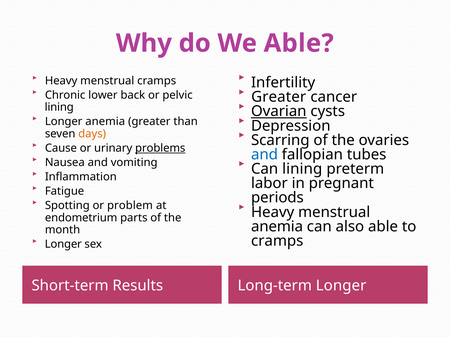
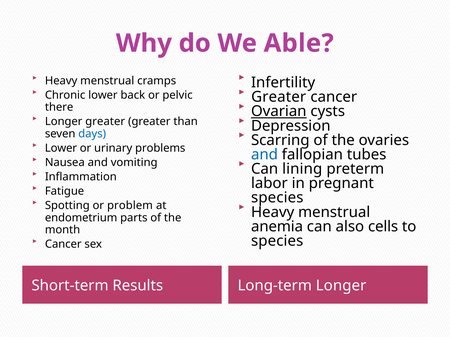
lining at (59, 107): lining -> there
Longer anemia: anemia -> greater
days colour: orange -> blue
Cause at (61, 148): Cause -> Lower
problems underline: present -> none
periods at (277, 198): periods -> species
also able: able -> cells
cramps at (277, 241): cramps -> species
Longer at (63, 245): Longer -> Cancer
